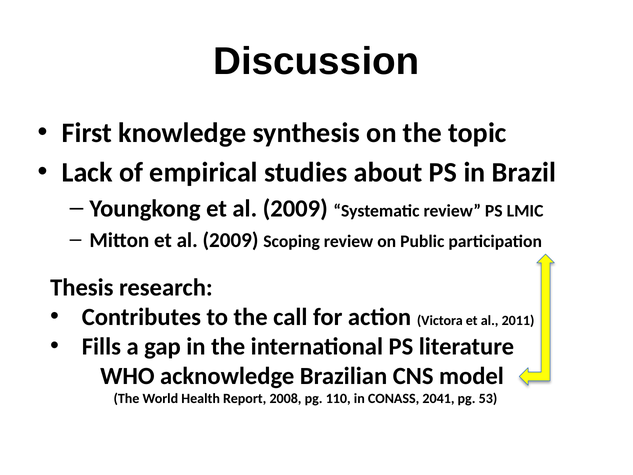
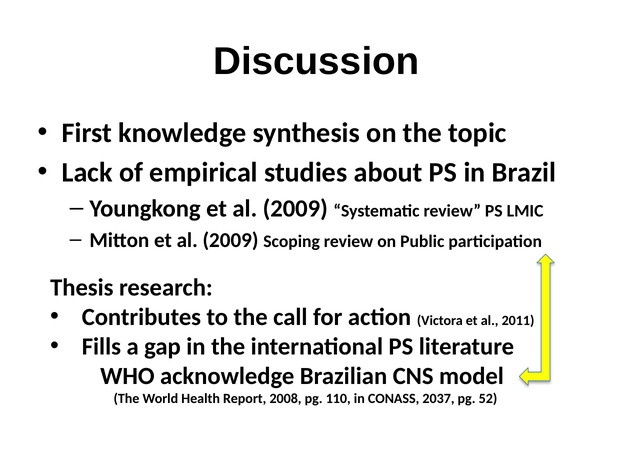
2041: 2041 -> 2037
53: 53 -> 52
